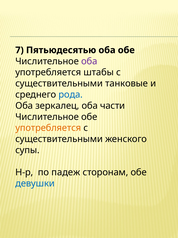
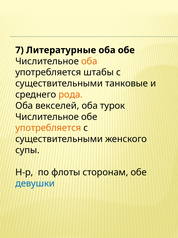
Пятьюдесятью: Пятьюдесятью -> Литературные
оба at (89, 61) colour: purple -> orange
рода colour: blue -> orange
зеркалец: зеркалец -> векселей
части: части -> турок
падеж: падеж -> флоты
